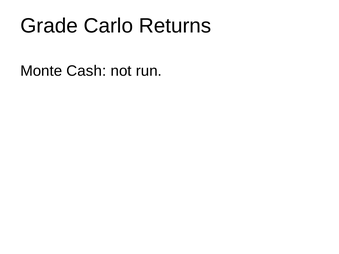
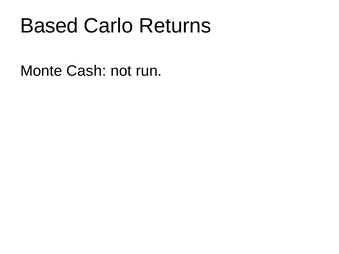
Grade: Grade -> Based
